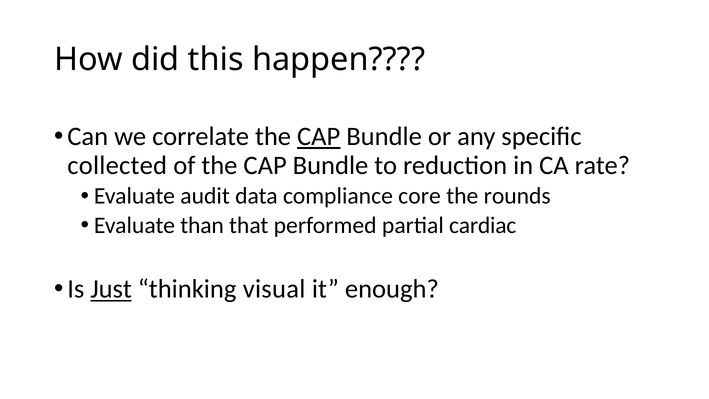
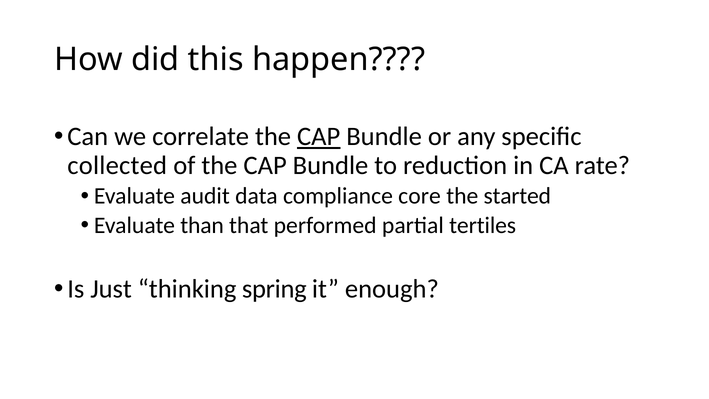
rounds: rounds -> started
cardiac: cardiac -> tertiles
Just underline: present -> none
visual: visual -> spring
